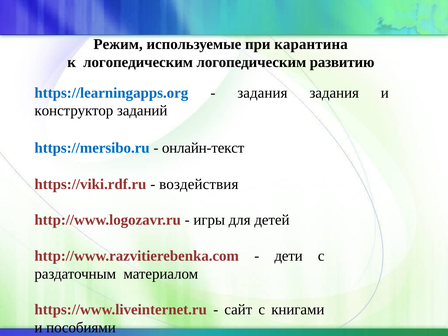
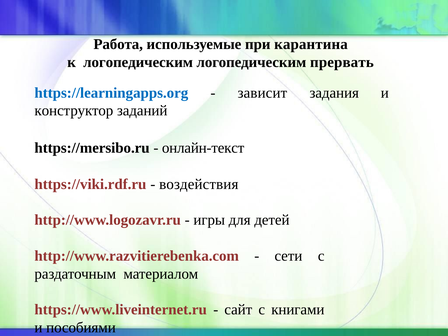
Режим: Режим -> Работа
развитию: развитию -> прервать
задания at (262, 93): задания -> зависит
https://mersibo.ru colour: blue -> black
дети: дети -> сети
